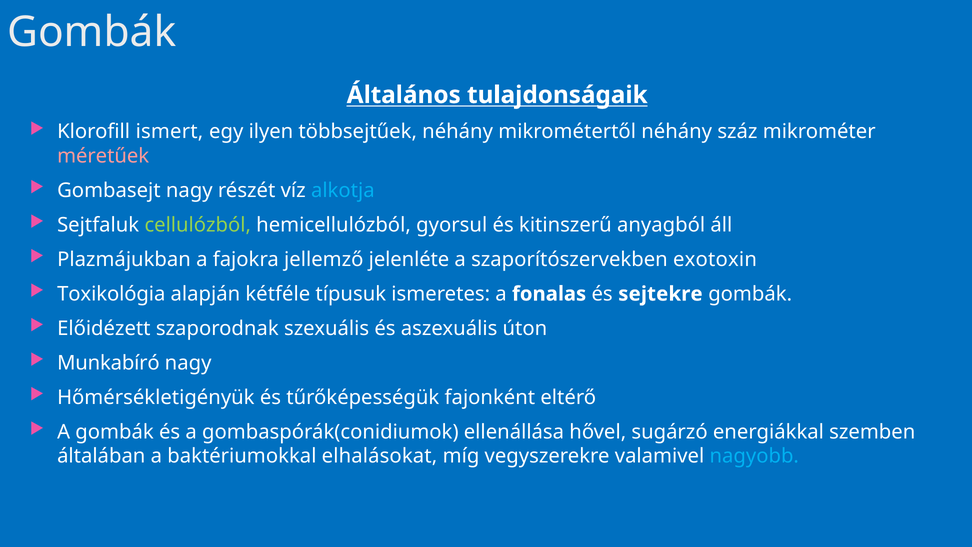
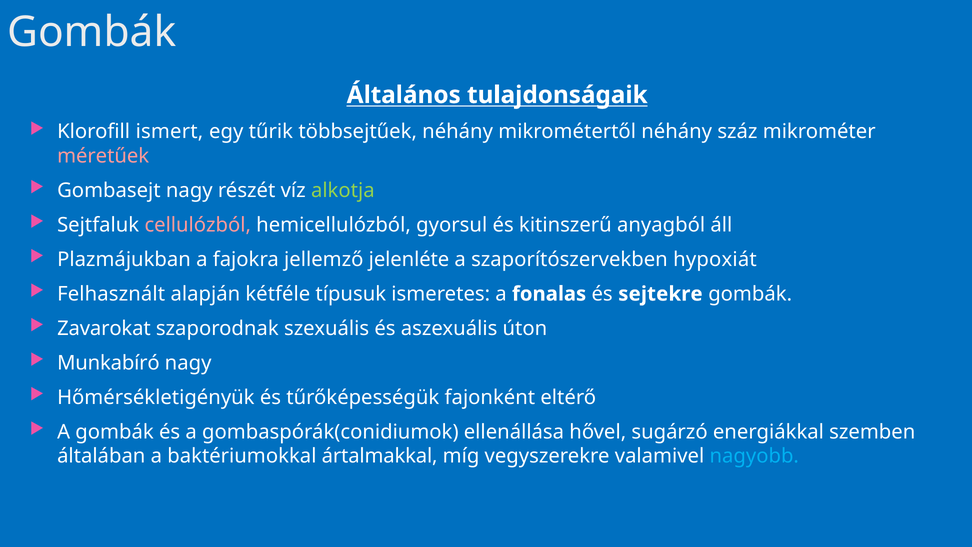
ilyen: ilyen -> tűrik
alkotja colour: light blue -> light green
cellulózból colour: light green -> pink
exotoxin: exotoxin -> hypoxiát
Toxikológia: Toxikológia -> Felhasznált
Előidézett: Előidézett -> Zavarokat
elhalásokat: elhalásokat -> ártalmakkal
